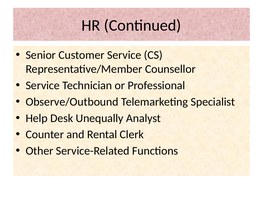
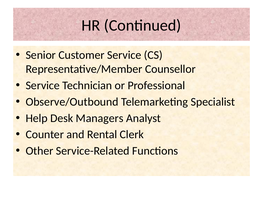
Unequally: Unequally -> Managers
